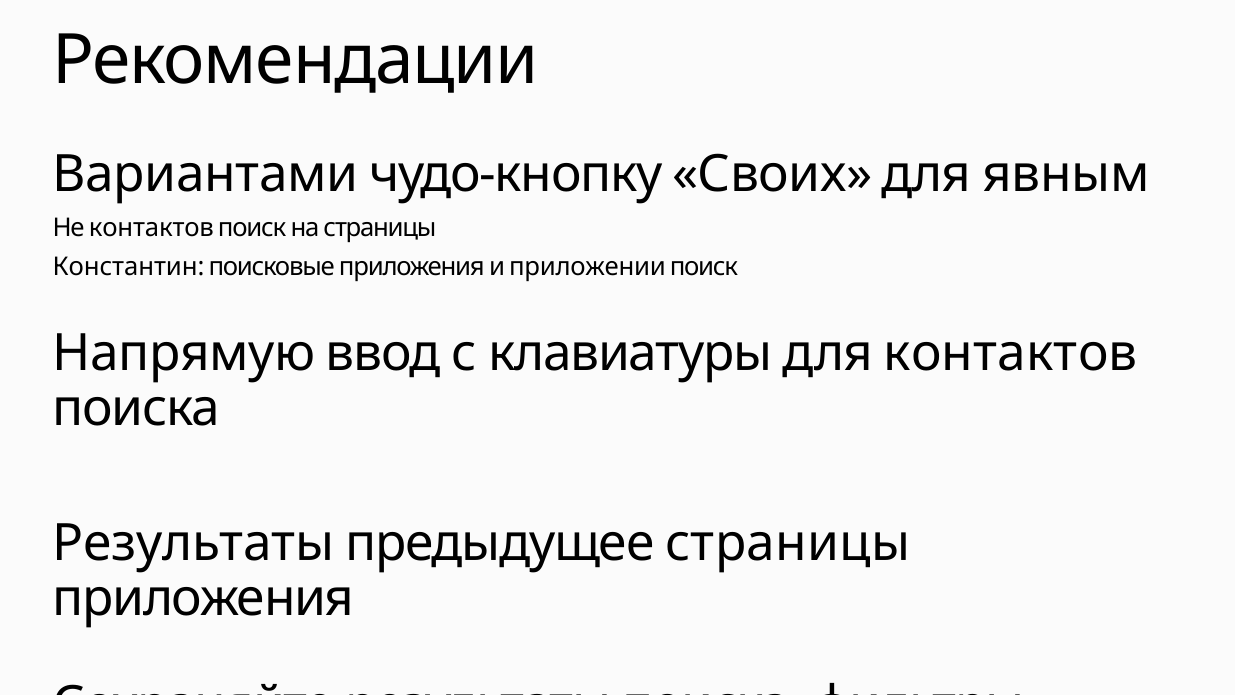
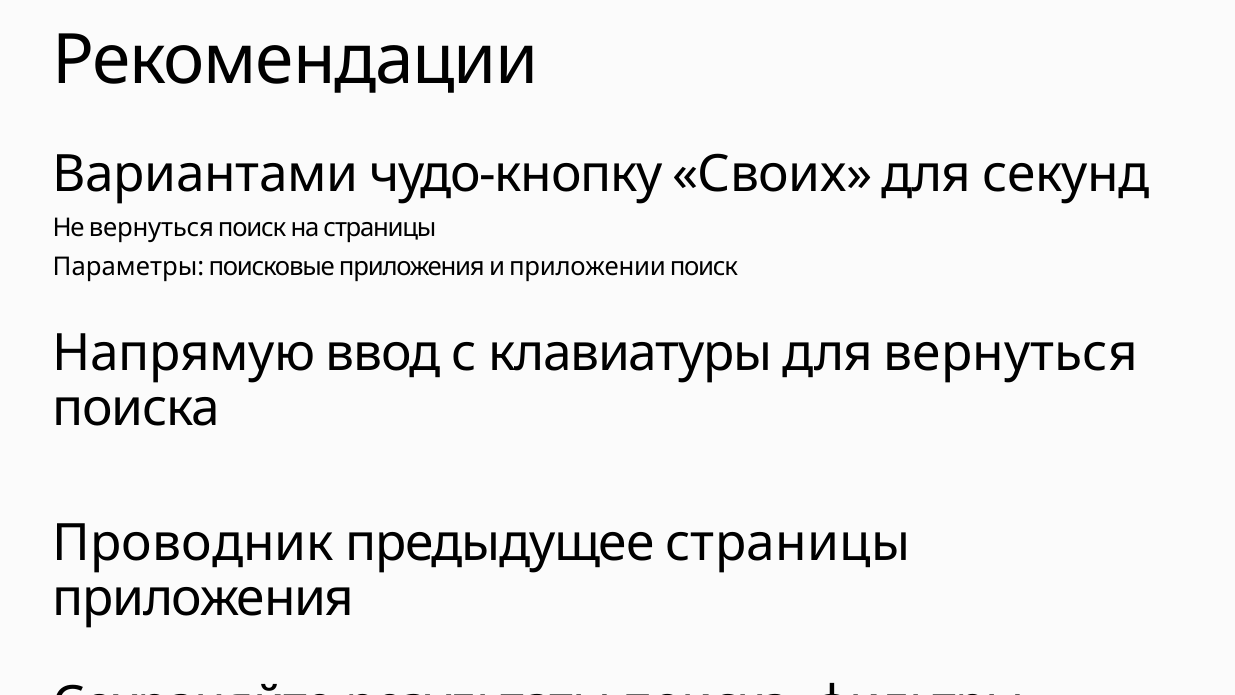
явным: явным -> секунд
Не контактов: контактов -> вернуться
Константин: Константин -> Параметры
для контактов: контактов -> вернуться
Результаты at (194, 543): Результаты -> Проводник
